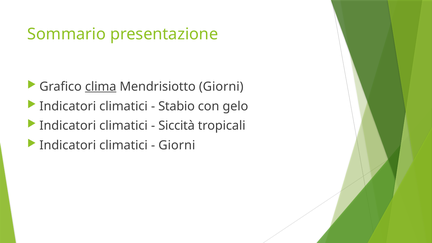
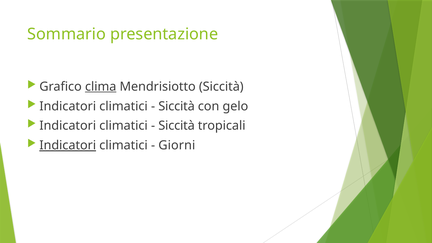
Mendrisiotto Giorni: Giorni -> Siccità
Stabio at (177, 106): Stabio -> Siccità
Indicatori at (68, 145) underline: none -> present
